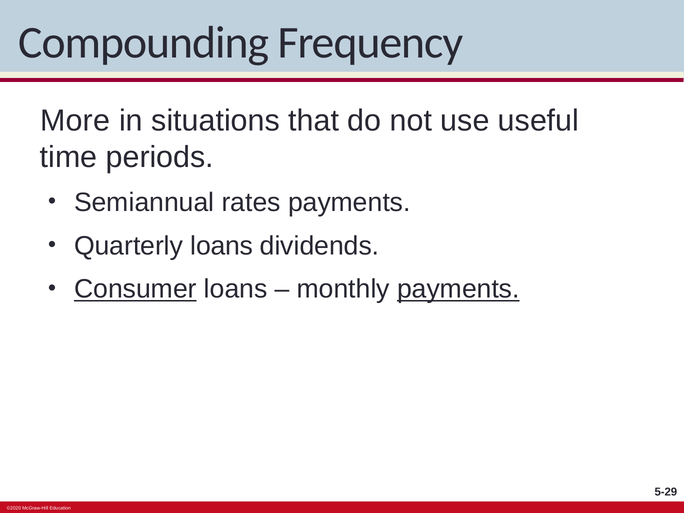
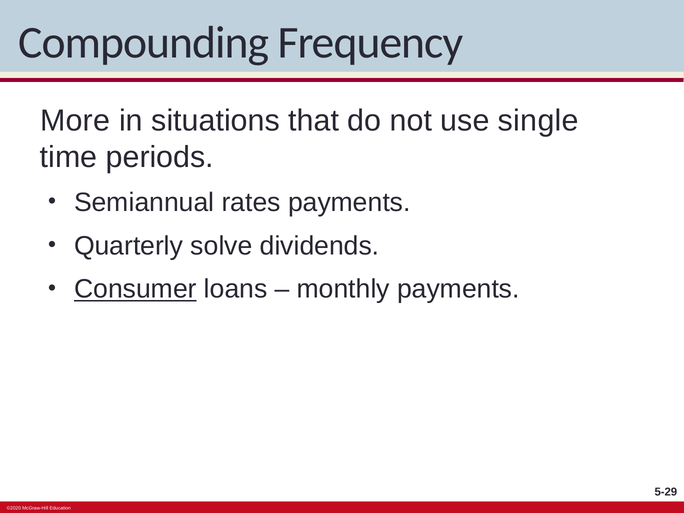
useful: useful -> single
Quarterly loans: loans -> solve
payments at (458, 289) underline: present -> none
